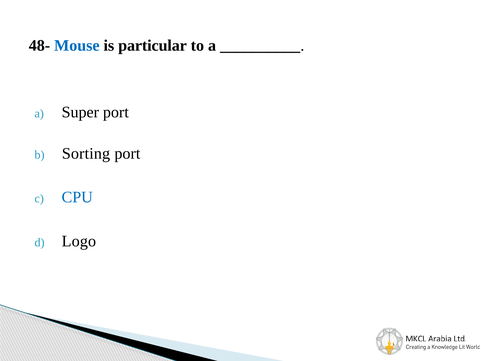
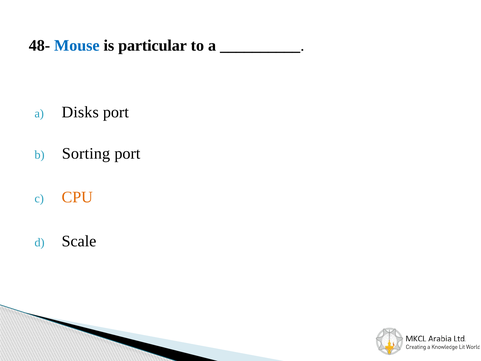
Super: Super -> Disks
CPU colour: blue -> orange
Logo: Logo -> Scale
